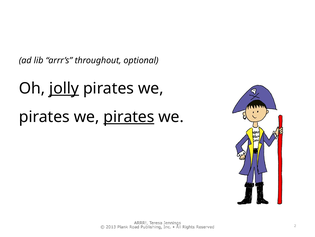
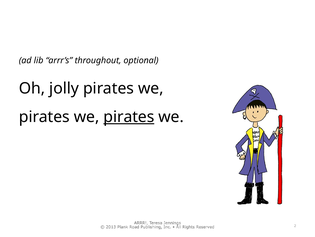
jolly underline: present -> none
